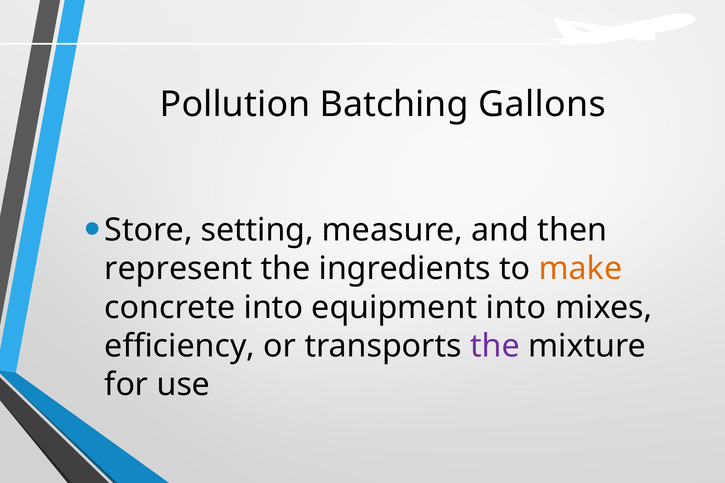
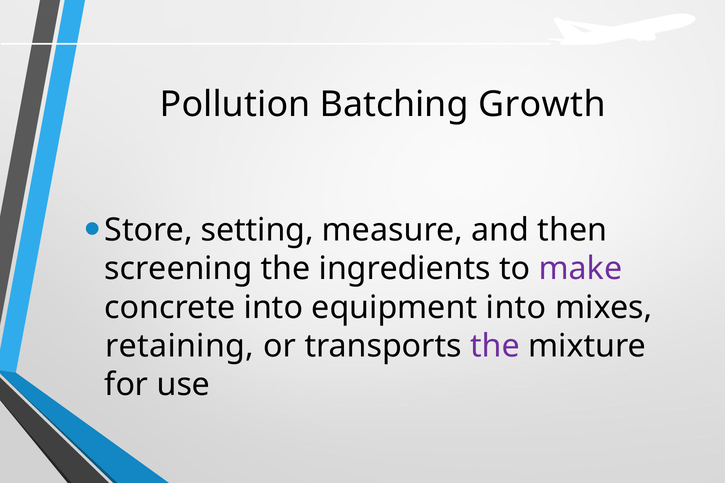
Gallons: Gallons -> Growth
represent: represent -> screening
make colour: orange -> purple
efficiency: efficiency -> retaining
